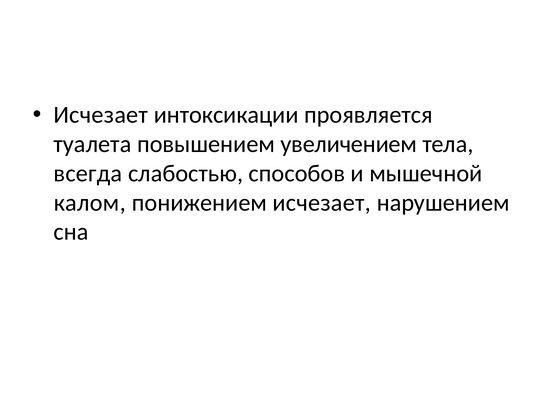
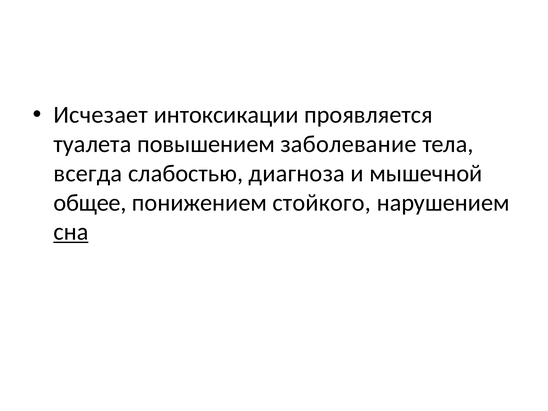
увеличением: увеличением -> заболевание
способов: способов -> диагноза
калом: калом -> общее
понижением исчезает: исчезает -> стойкого
сна underline: none -> present
